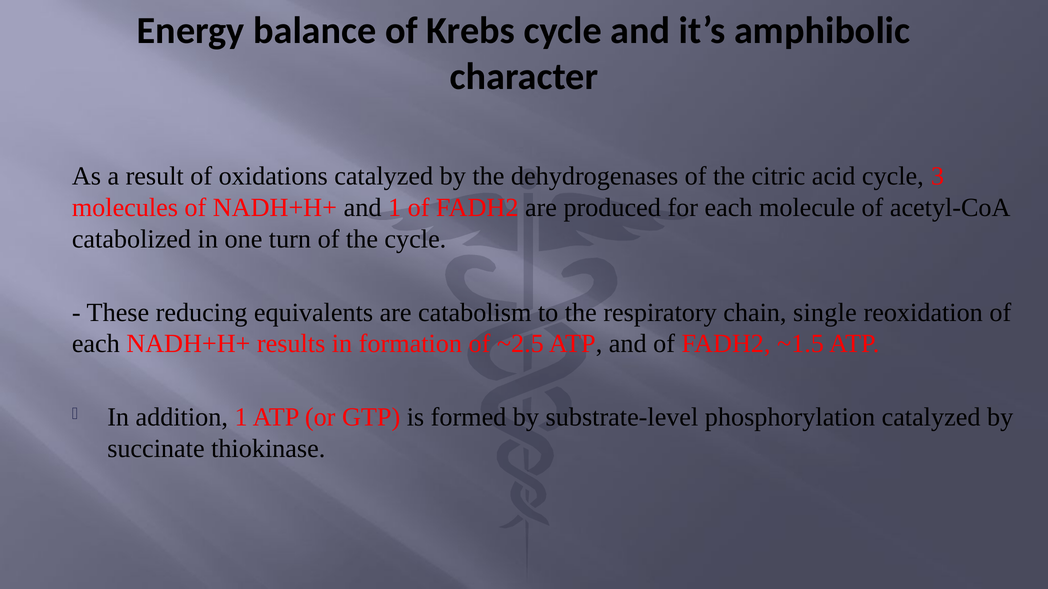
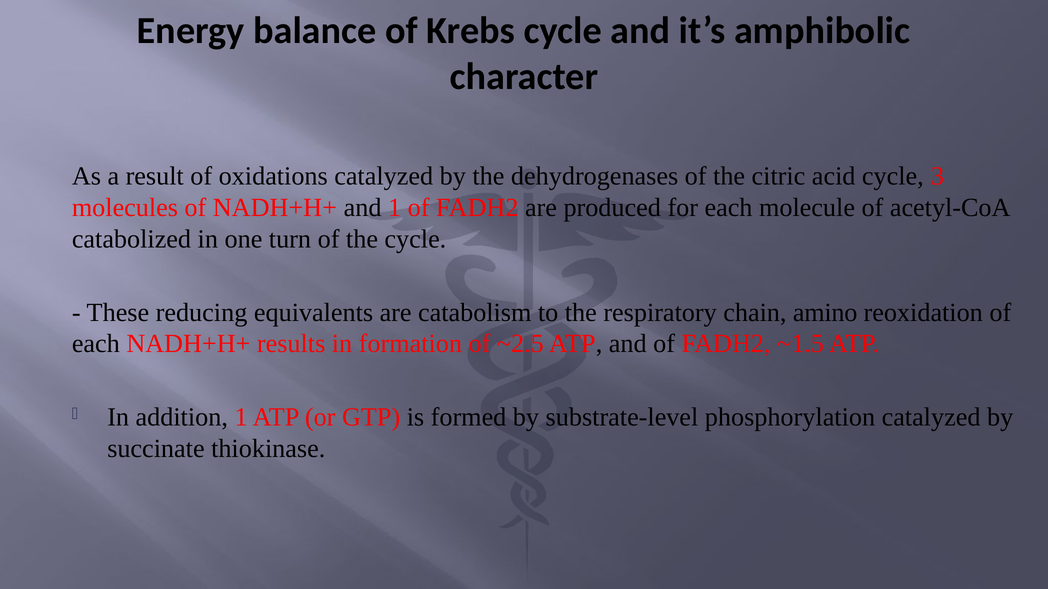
single: single -> amino
